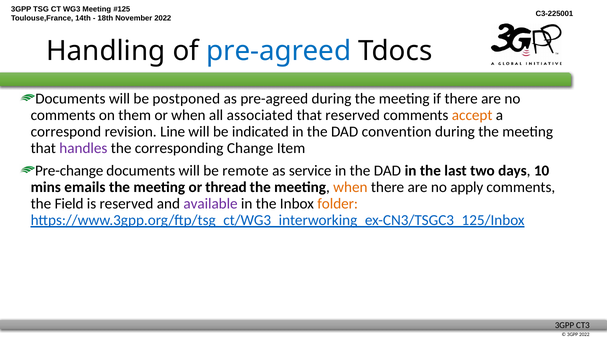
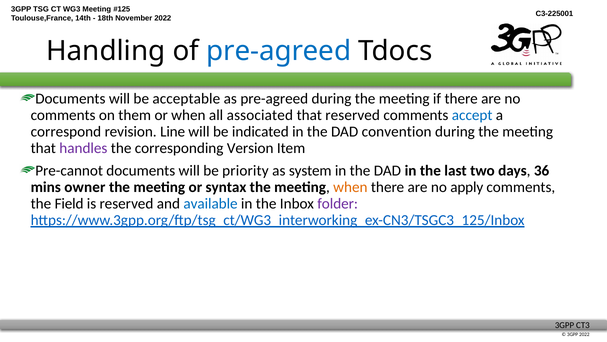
postponed: postponed -> acceptable
accept colour: orange -> blue
Change: Change -> Version
Pre-change: Pre-change -> Pre-cannot
remote: remote -> priority
service: service -> system
10: 10 -> 36
emails: emails -> owner
thread: thread -> syntax
available colour: purple -> blue
folder colour: orange -> purple
